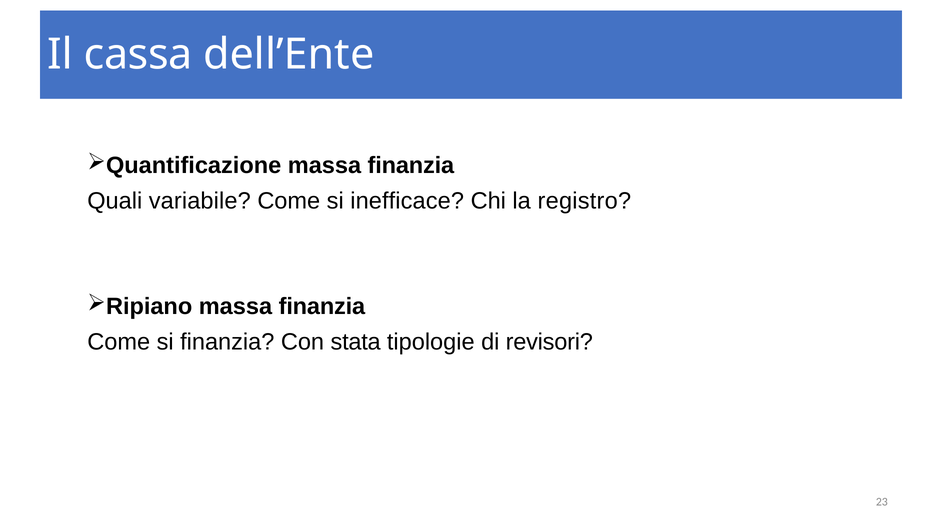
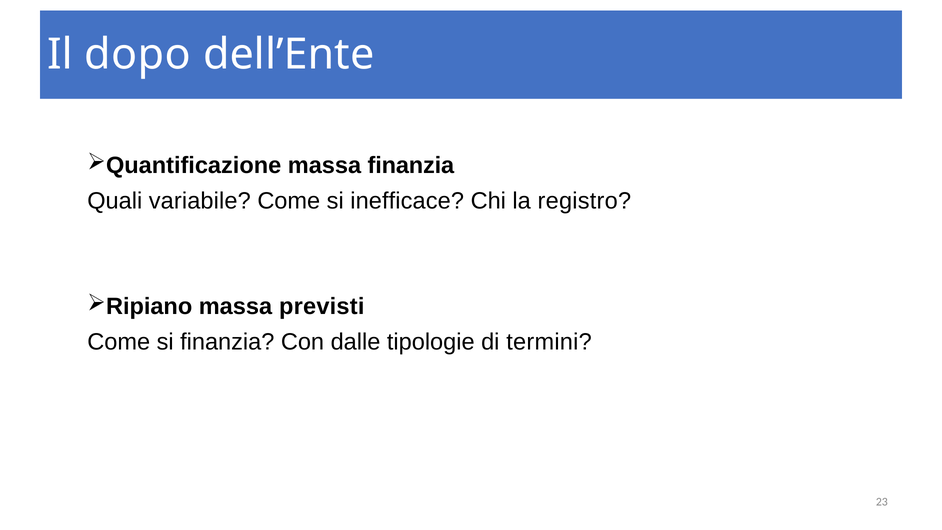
cassa: cassa -> dopo
finanzia at (322, 306): finanzia -> previsti
stata: stata -> dalle
revisori: revisori -> termini
